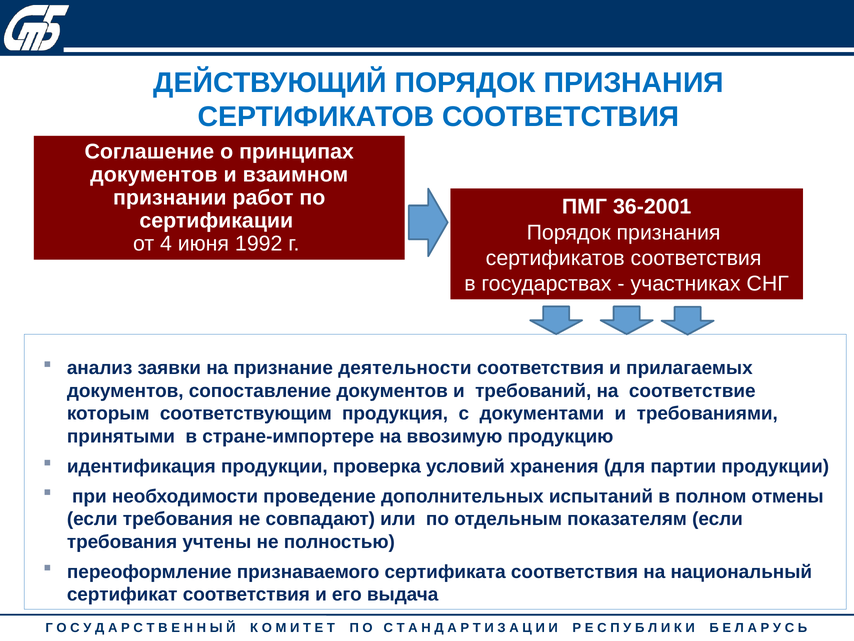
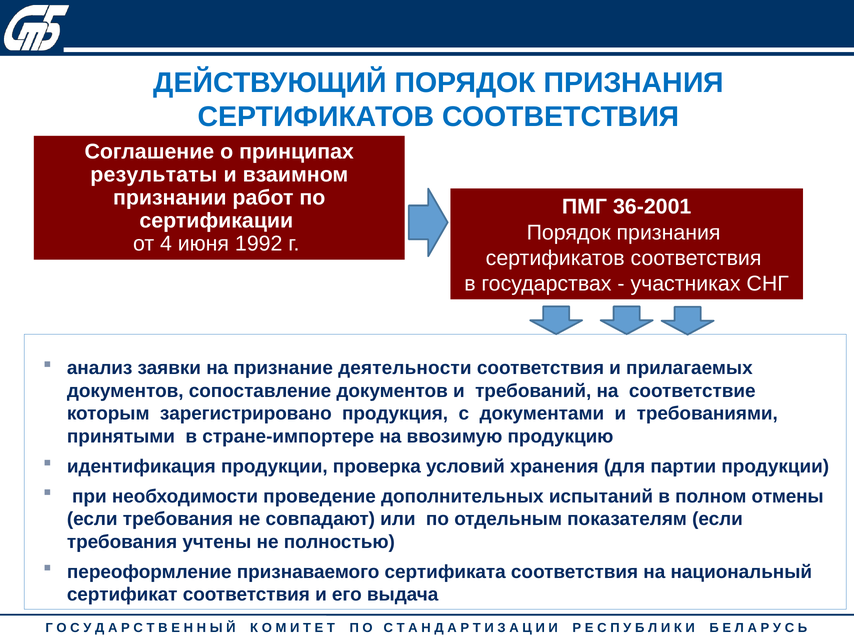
документов at (154, 174): документов -> результаты
соответствующим: соответствующим -> зарегистрировано
